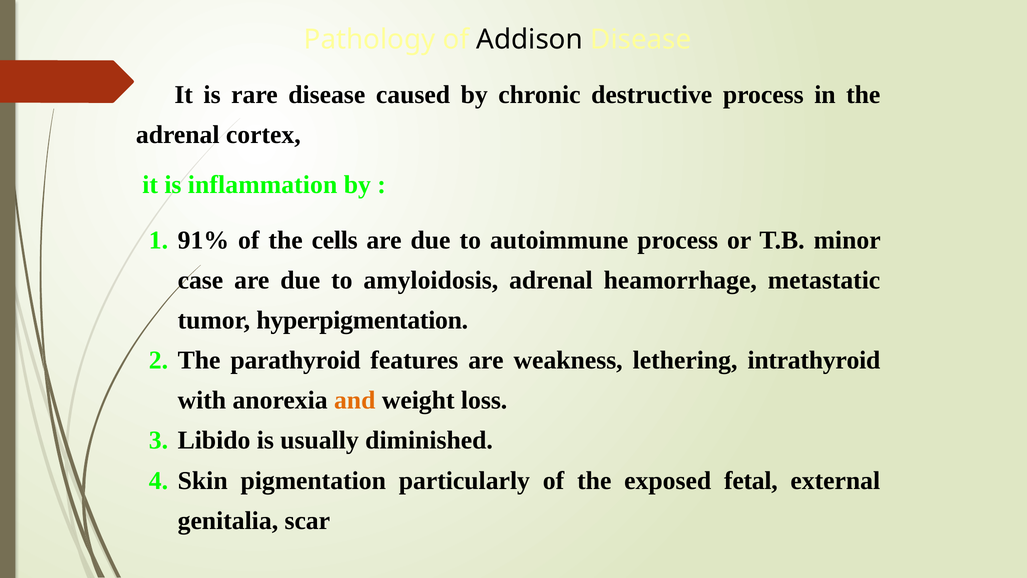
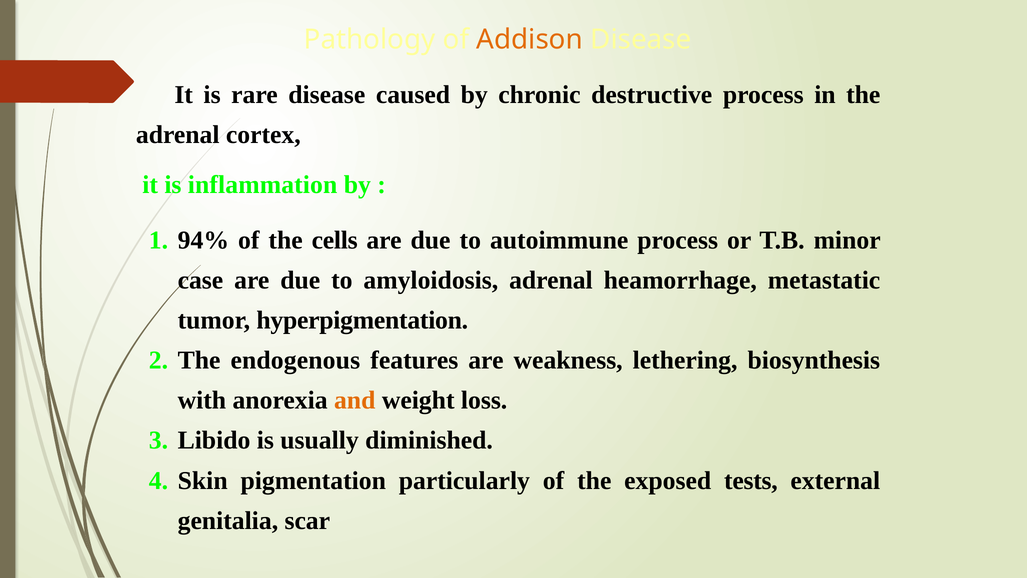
Addison colour: black -> orange
91%: 91% -> 94%
parathyroid: parathyroid -> endogenous
intrathyroid: intrathyroid -> biosynthesis
fetal: fetal -> tests
